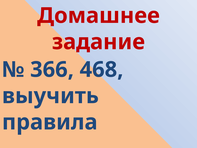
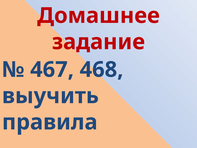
366: 366 -> 467
